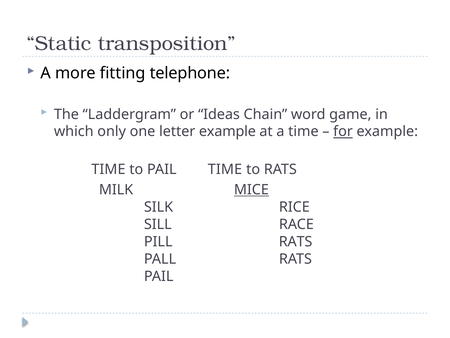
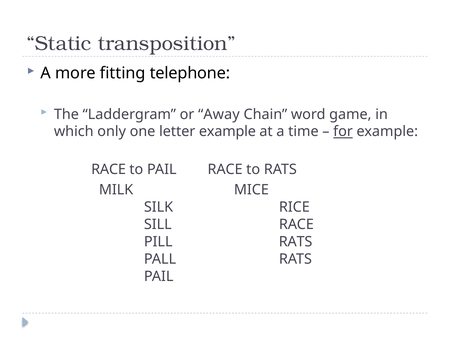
Ideas: Ideas -> Away
TIME at (108, 169): TIME -> RACE
PAIL TIME: TIME -> RACE
MICE underline: present -> none
